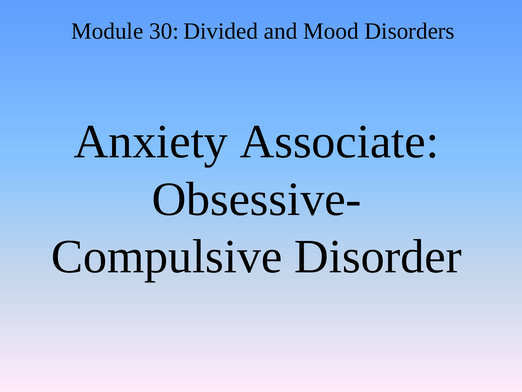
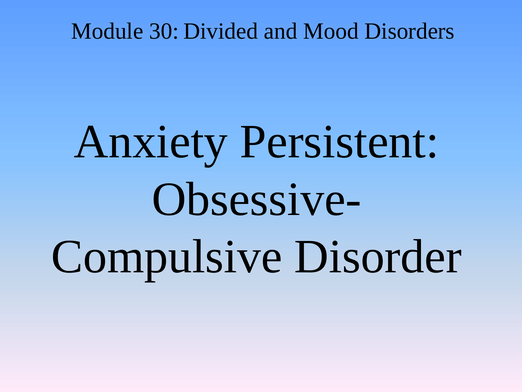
Associate: Associate -> Persistent
